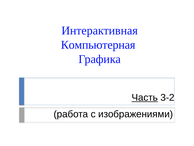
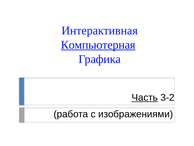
Компьютерная underline: none -> present
